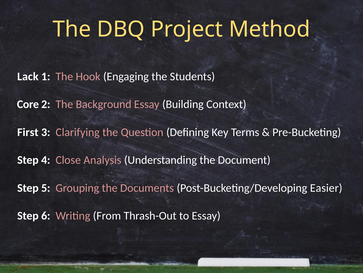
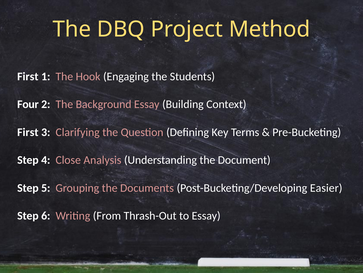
Lack at (28, 76): Lack -> First
Core: Core -> Four
